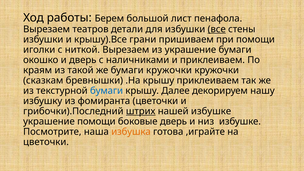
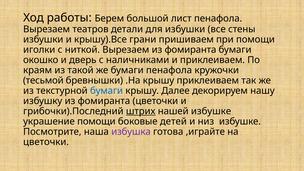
все underline: present -> none
Вырезаем из украшение: украшение -> фомиранта
бумаги кружочки: кружочки -> пенафола
сказкам: сказкам -> тесьмой
боковые дверь: дверь -> детей
избушка colour: orange -> purple
